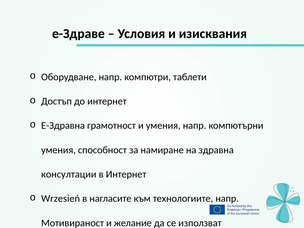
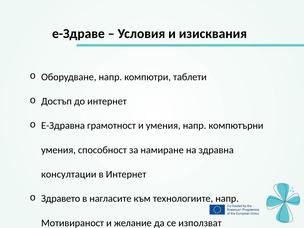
Wrzesień: Wrzesień -> Здравето
